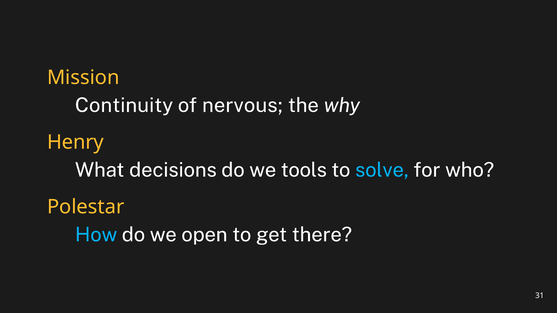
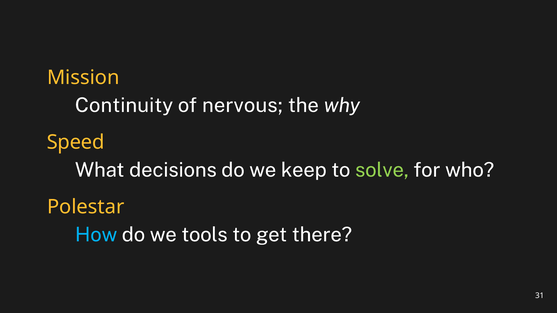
Henry: Henry -> Speed
tools: tools -> keep
solve colour: light blue -> light green
open: open -> tools
